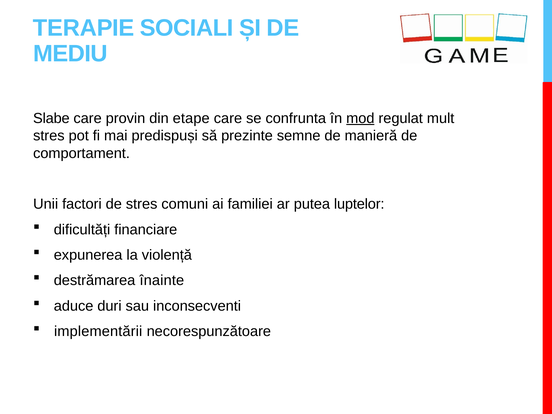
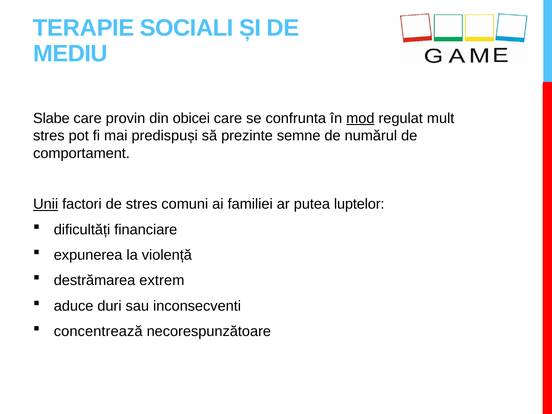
etape: etape -> obicei
manieră: manieră -> numărul
Unii underline: none -> present
înainte: înainte -> extrem
implementării: implementării -> concentrează
